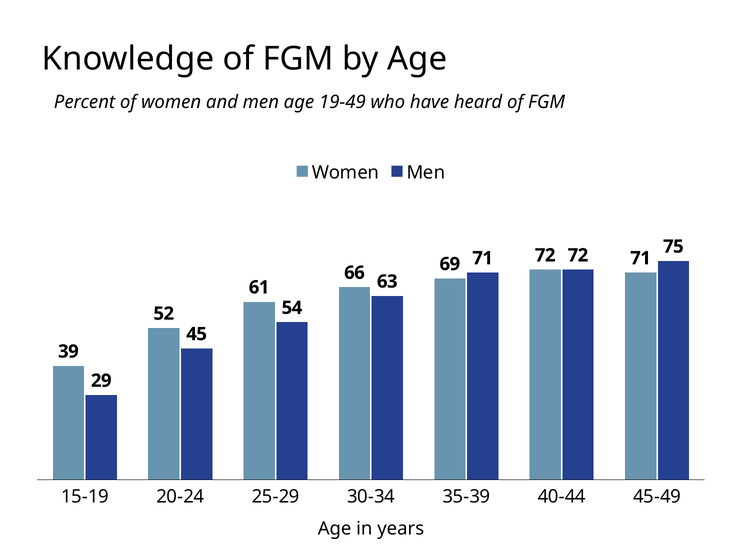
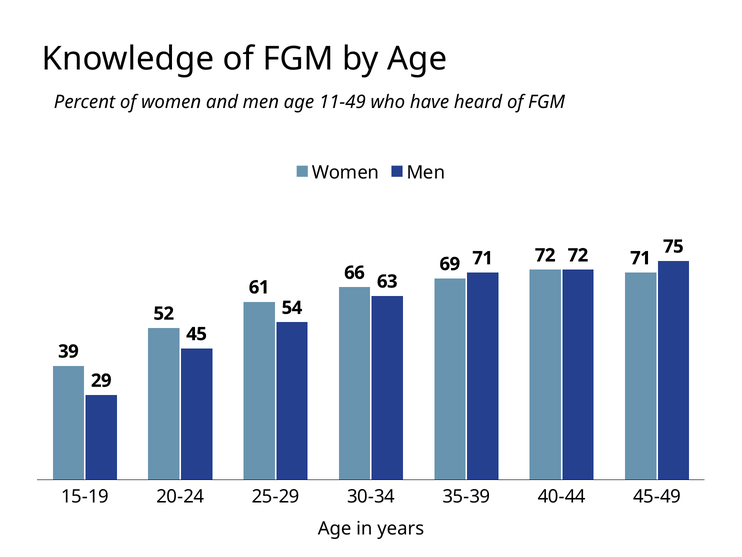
19-49: 19-49 -> 11-49
